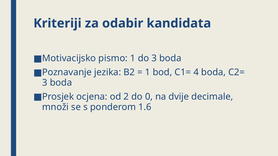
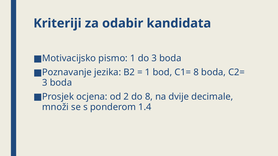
C1= 4: 4 -> 8
do 0: 0 -> 8
1.6: 1.6 -> 1.4
